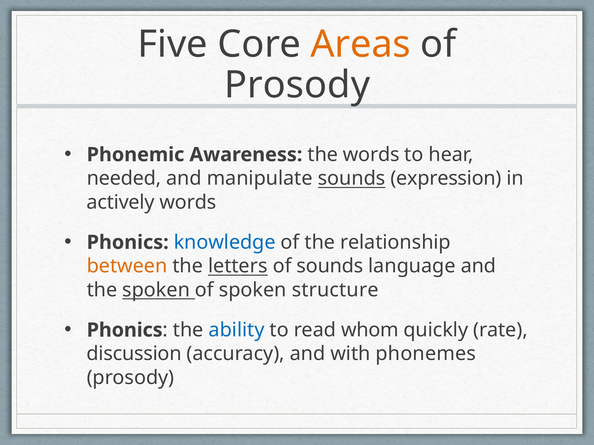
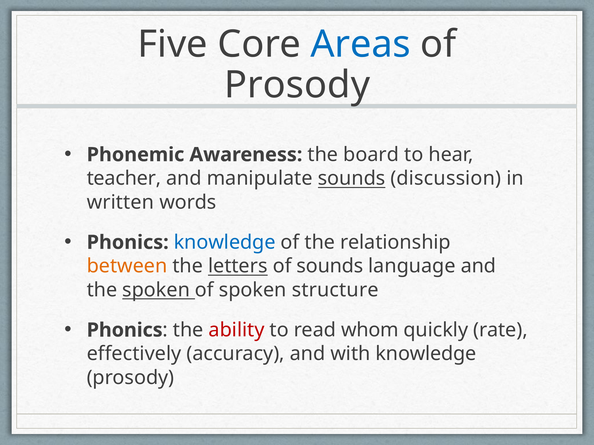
Areas colour: orange -> blue
the words: words -> board
needed: needed -> teacher
expression: expression -> discussion
actively: actively -> written
ability colour: blue -> red
discussion: discussion -> effectively
with phonemes: phonemes -> knowledge
